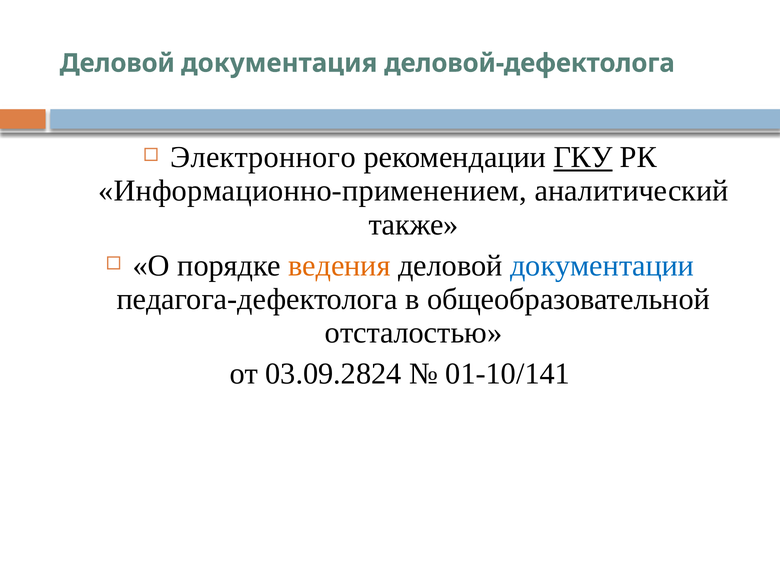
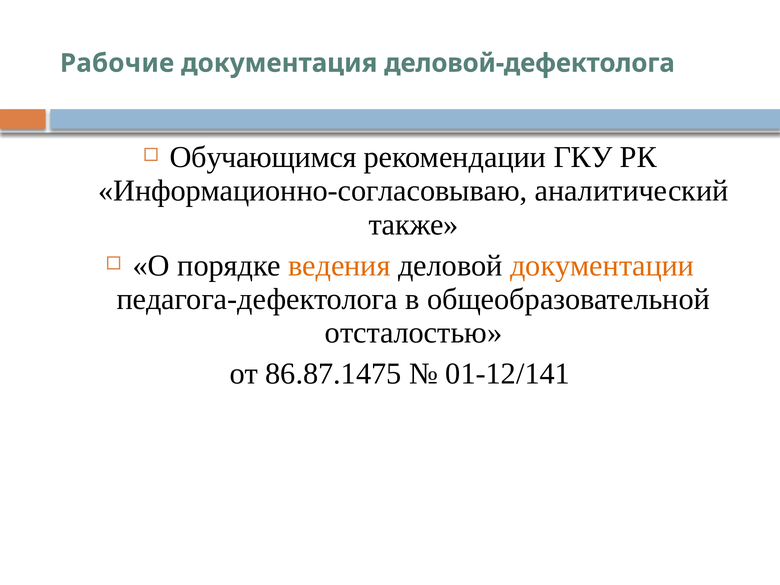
Деловой at (117, 63): Деловой -> Рабочие
Электронного: Электронного -> Обучающимся
ГКУ underline: present -> none
Информационно-применением: Информационно-применением -> Информационно-согласовываю
документации colour: blue -> orange
03.09.2824: 03.09.2824 -> 86.87.1475
01-10/141: 01-10/141 -> 01-12/141
